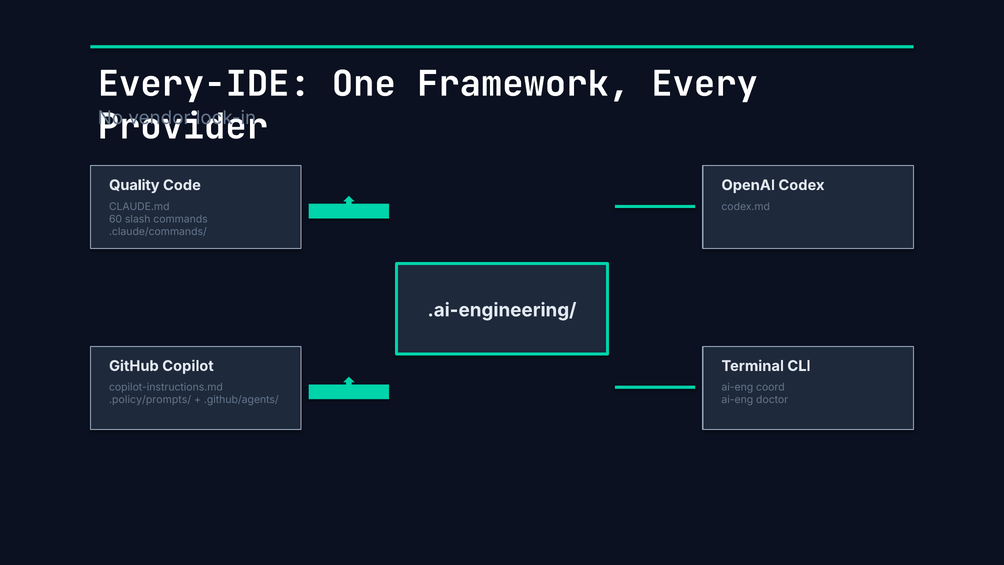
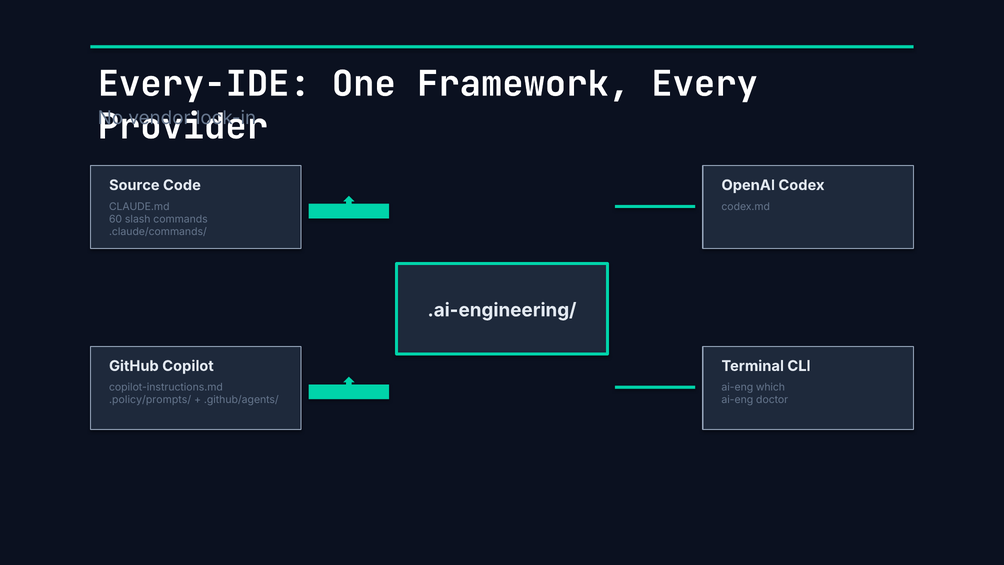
Quality: Quality -> Source
coord: coord -> which
